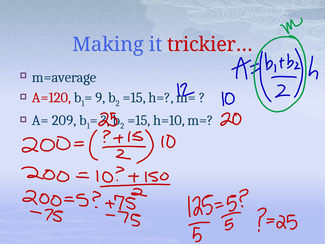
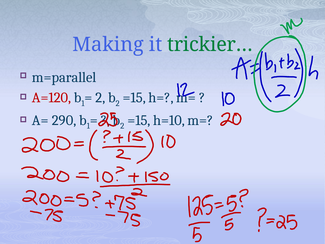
trickier… colour: red -> green
m=average: m=average -> m=parallel
9 at (100, 98): 9 -> 2
209: 209 -> 290
